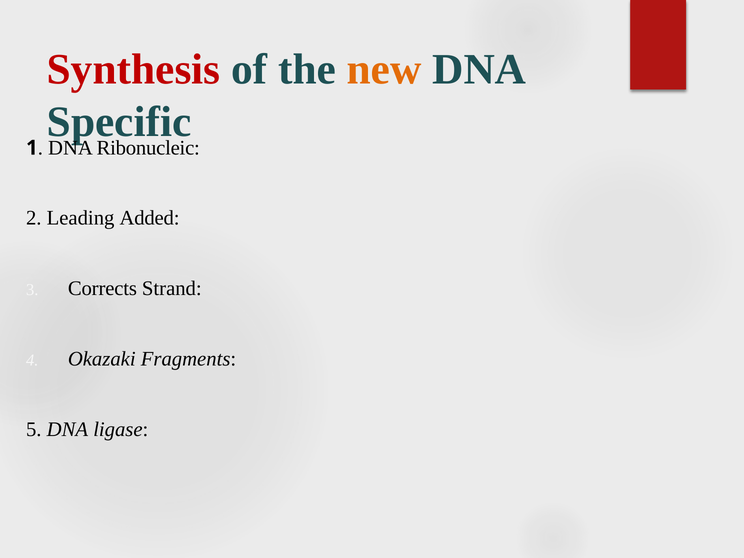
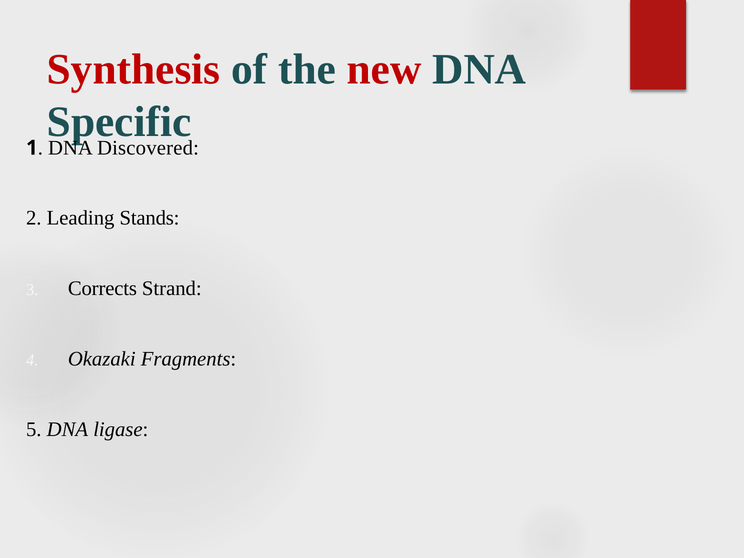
new colour: orange -> red
Ribonucleic: Ribonucleic -> Discovered
Added: Added -> Stands
